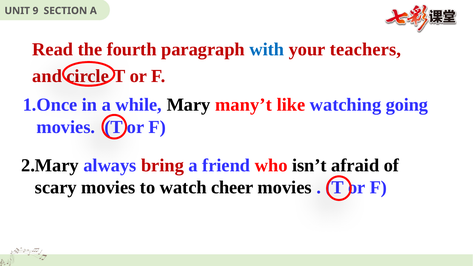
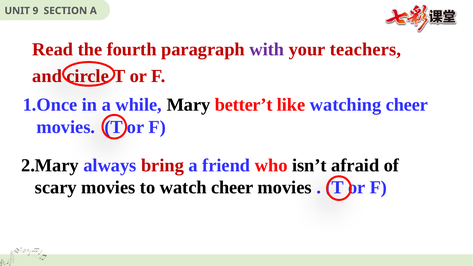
with colour: blue -> purple
many’t: many’t -> better’t
watching going: going -> cheer
